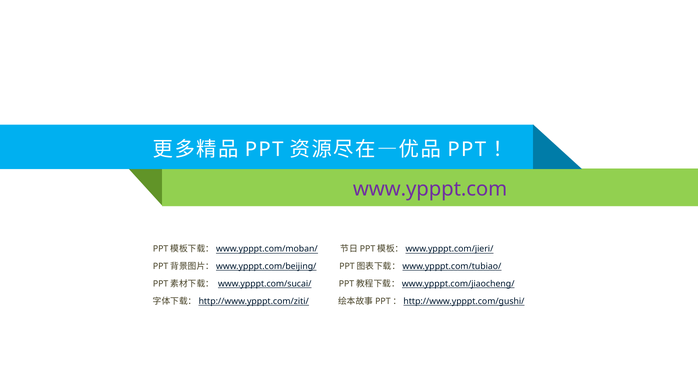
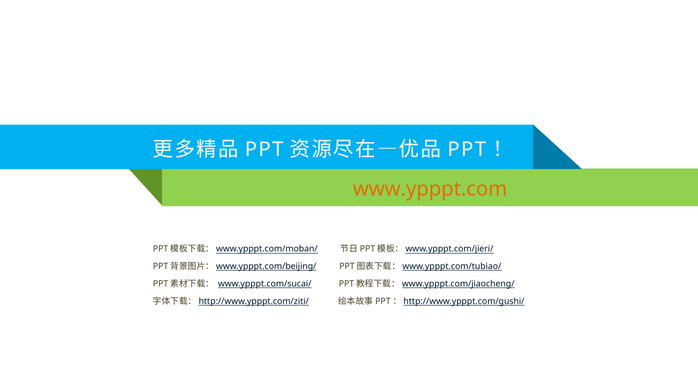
www.ypppt.com colour: purple -> orange
